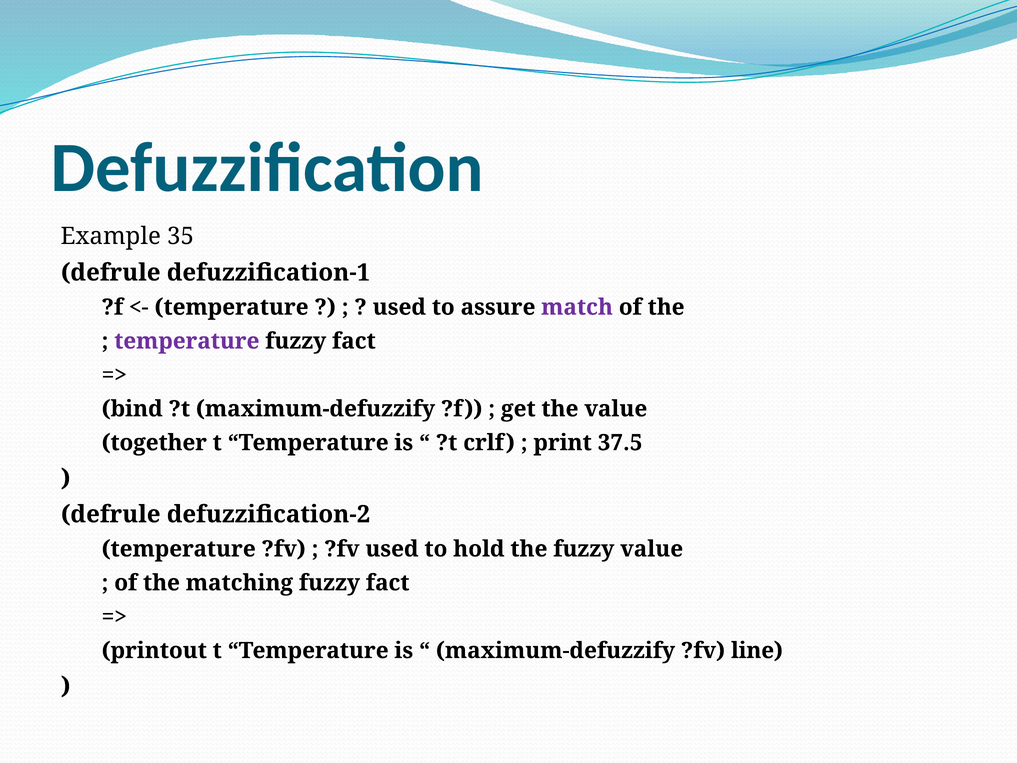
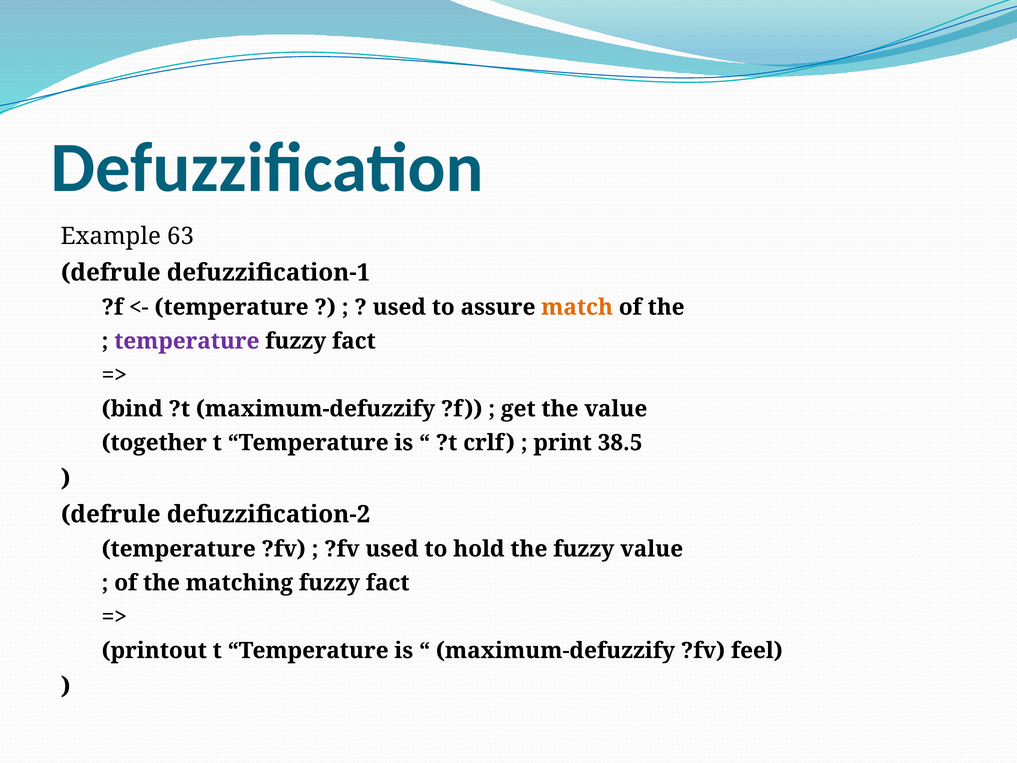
35: 35 -> 63
match colour: purple -> orange
37.5: 37.5 -> 38.5
line: line -> feel
